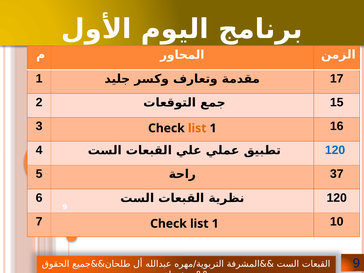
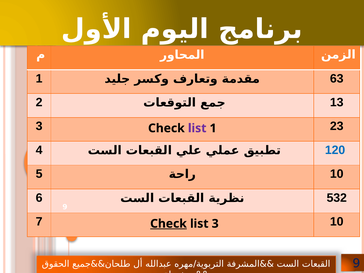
17: 17 -> 63
15: 15 -> 13
list at (197, 128) colour: orange -> purple
16: 16 -> 23
37 at (337, 174): 37 -> 10
120 at (337, 198): 120 -> 532
Check at (168, 224) underline: none -> present
1 at (215, 224): 1 -> 3
